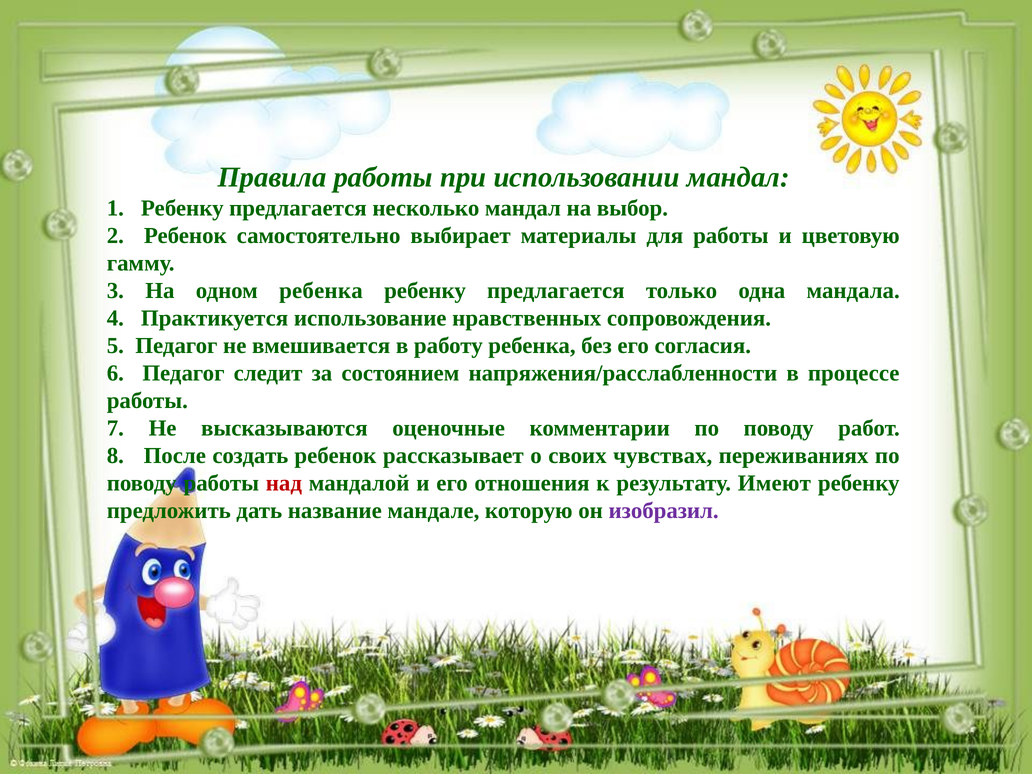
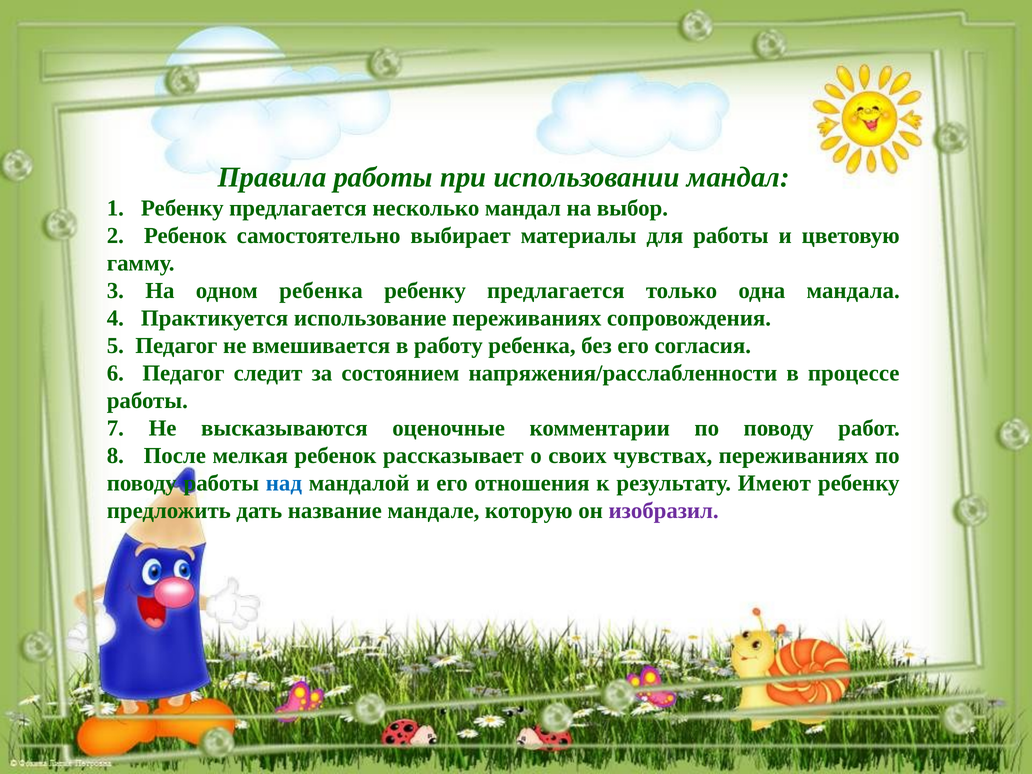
использование нравственных: нравственных -> переживаниях
создать: создать -> мелкая
над colour: red -> blue
